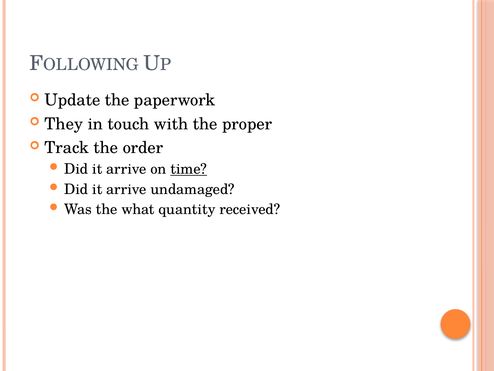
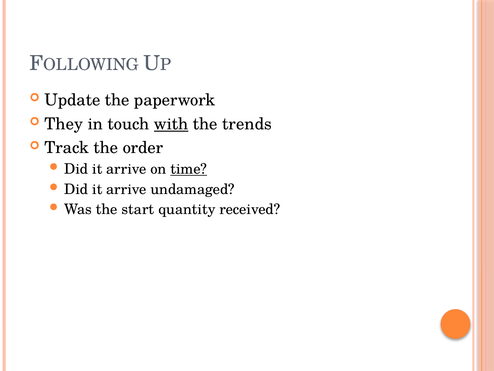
with underline: none -> present
proper: proper -> trends
what: what -> start
